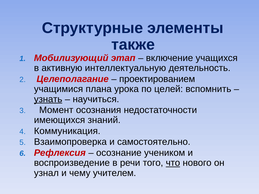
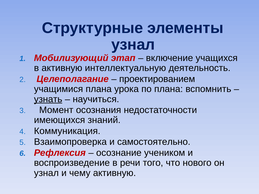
также at (133, 45): также -> узнал
по целей: целей -> плана
что underline: present -> none
чему учителем: учителем -> активную
